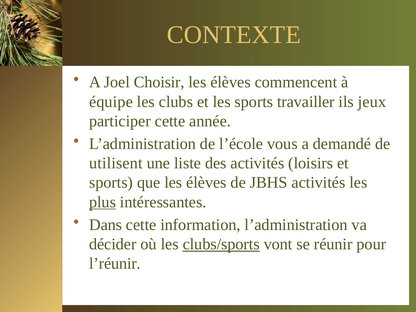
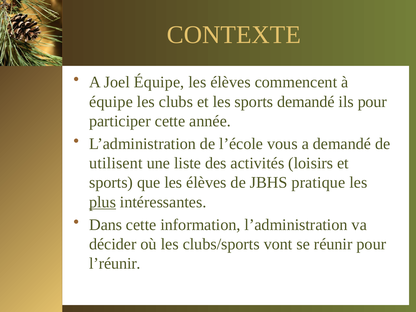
Joel Choisir: Choisir -> Équipe
sports travailler: travailler -> demandé
ils jeux: jeux -> pour
JBHS activités: activités -> pratique
clubs/sports underline: present -> none
